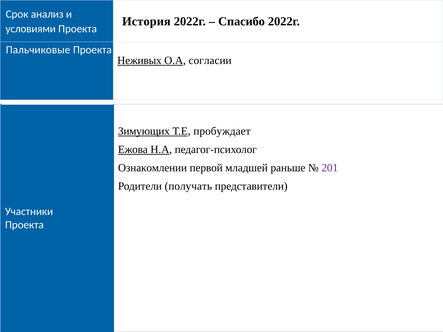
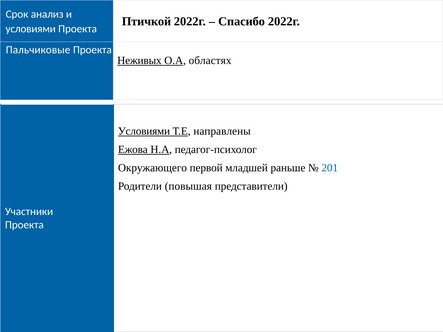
История: История -> Птичкой
согласии: согласии -> областях
Зимующих at (144, 131): Зимующих -> Условиями
пробуждает: пробуждает -> направлены
Ознакомлении: Ознакомлении -> Окружающего
201 colour: purple -> blue
получать: получать -> повышая
